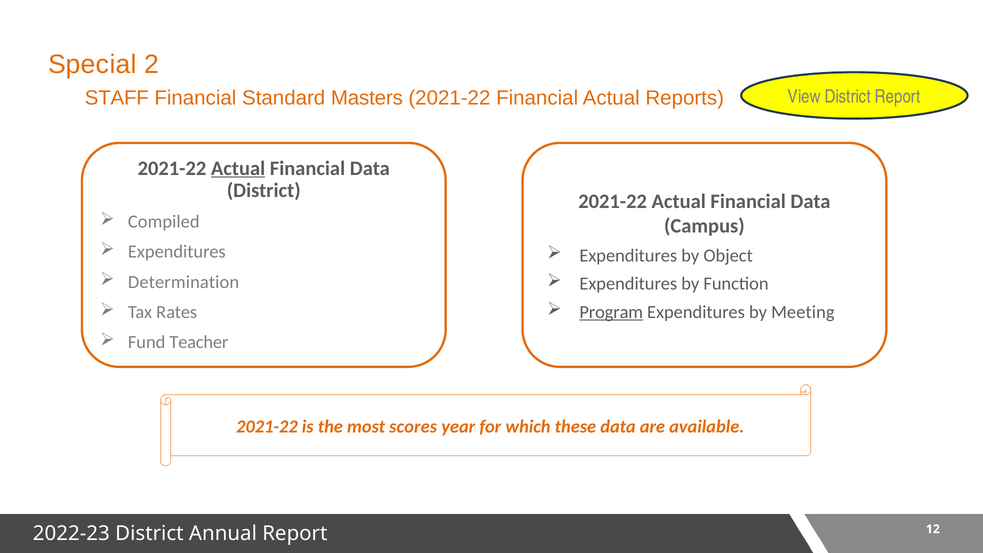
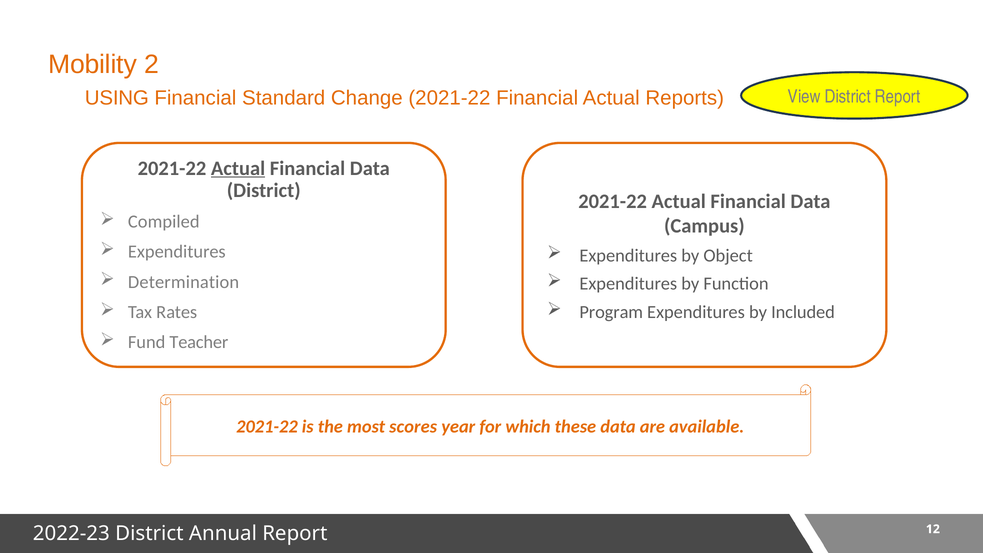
Special: Special -> Mobility
STAFF: STAFF -> USING
Masters: Masters -> Change
Program underline: present -> none
Meeting: Meeting -> Included
